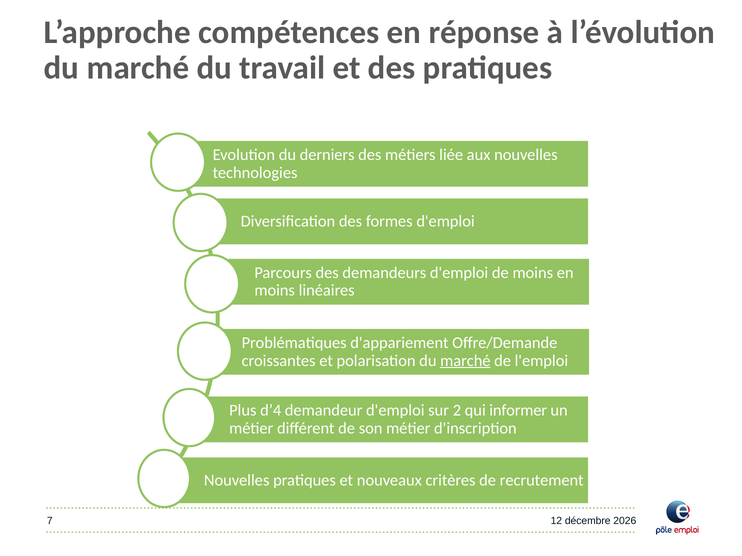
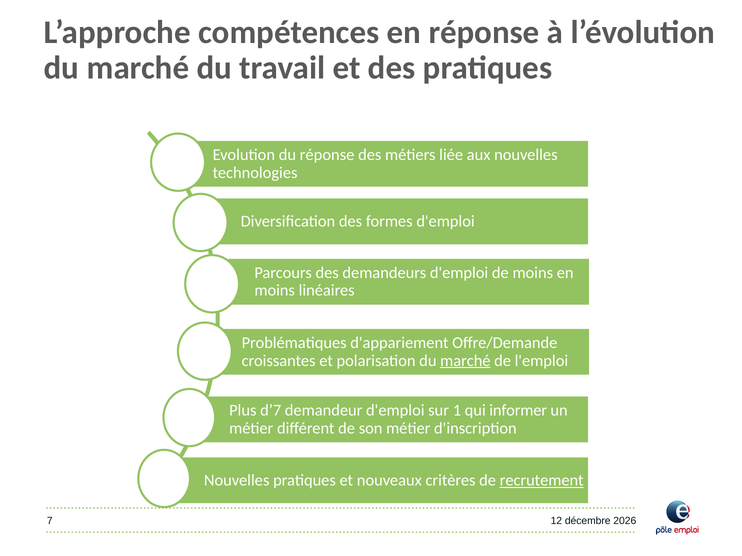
du derniers: derniers -> réponse
d’4: d’4 -> d’7
2: 2 -> 1
recrutement underline: none -> present
